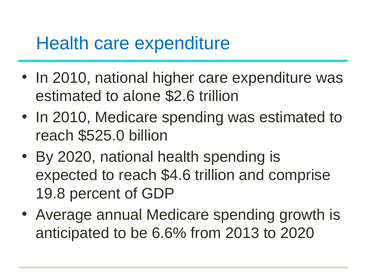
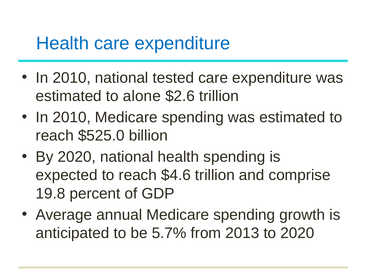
higher: higher -> tested
6.6%: 6.6% -> 5.7%
